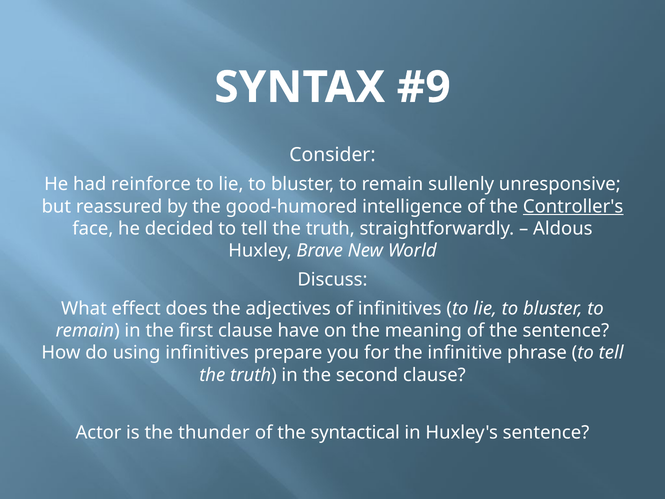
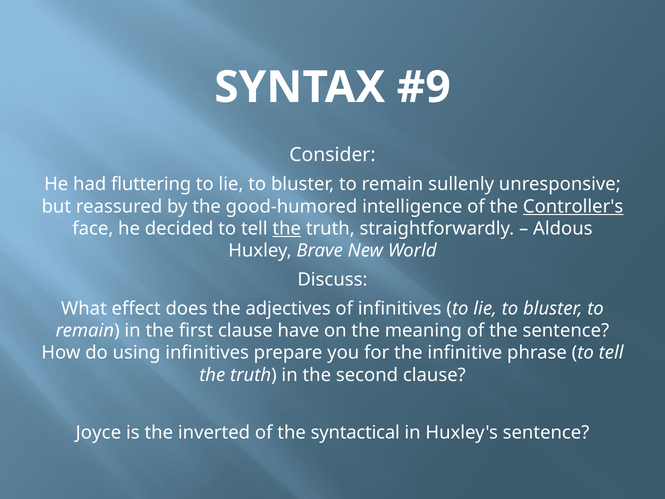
reinforce: reinforce -> fluttering
the at (287, 228) underline: none -> present
Actor: Actor -> Joyce
thunder: thunder -> inverted
